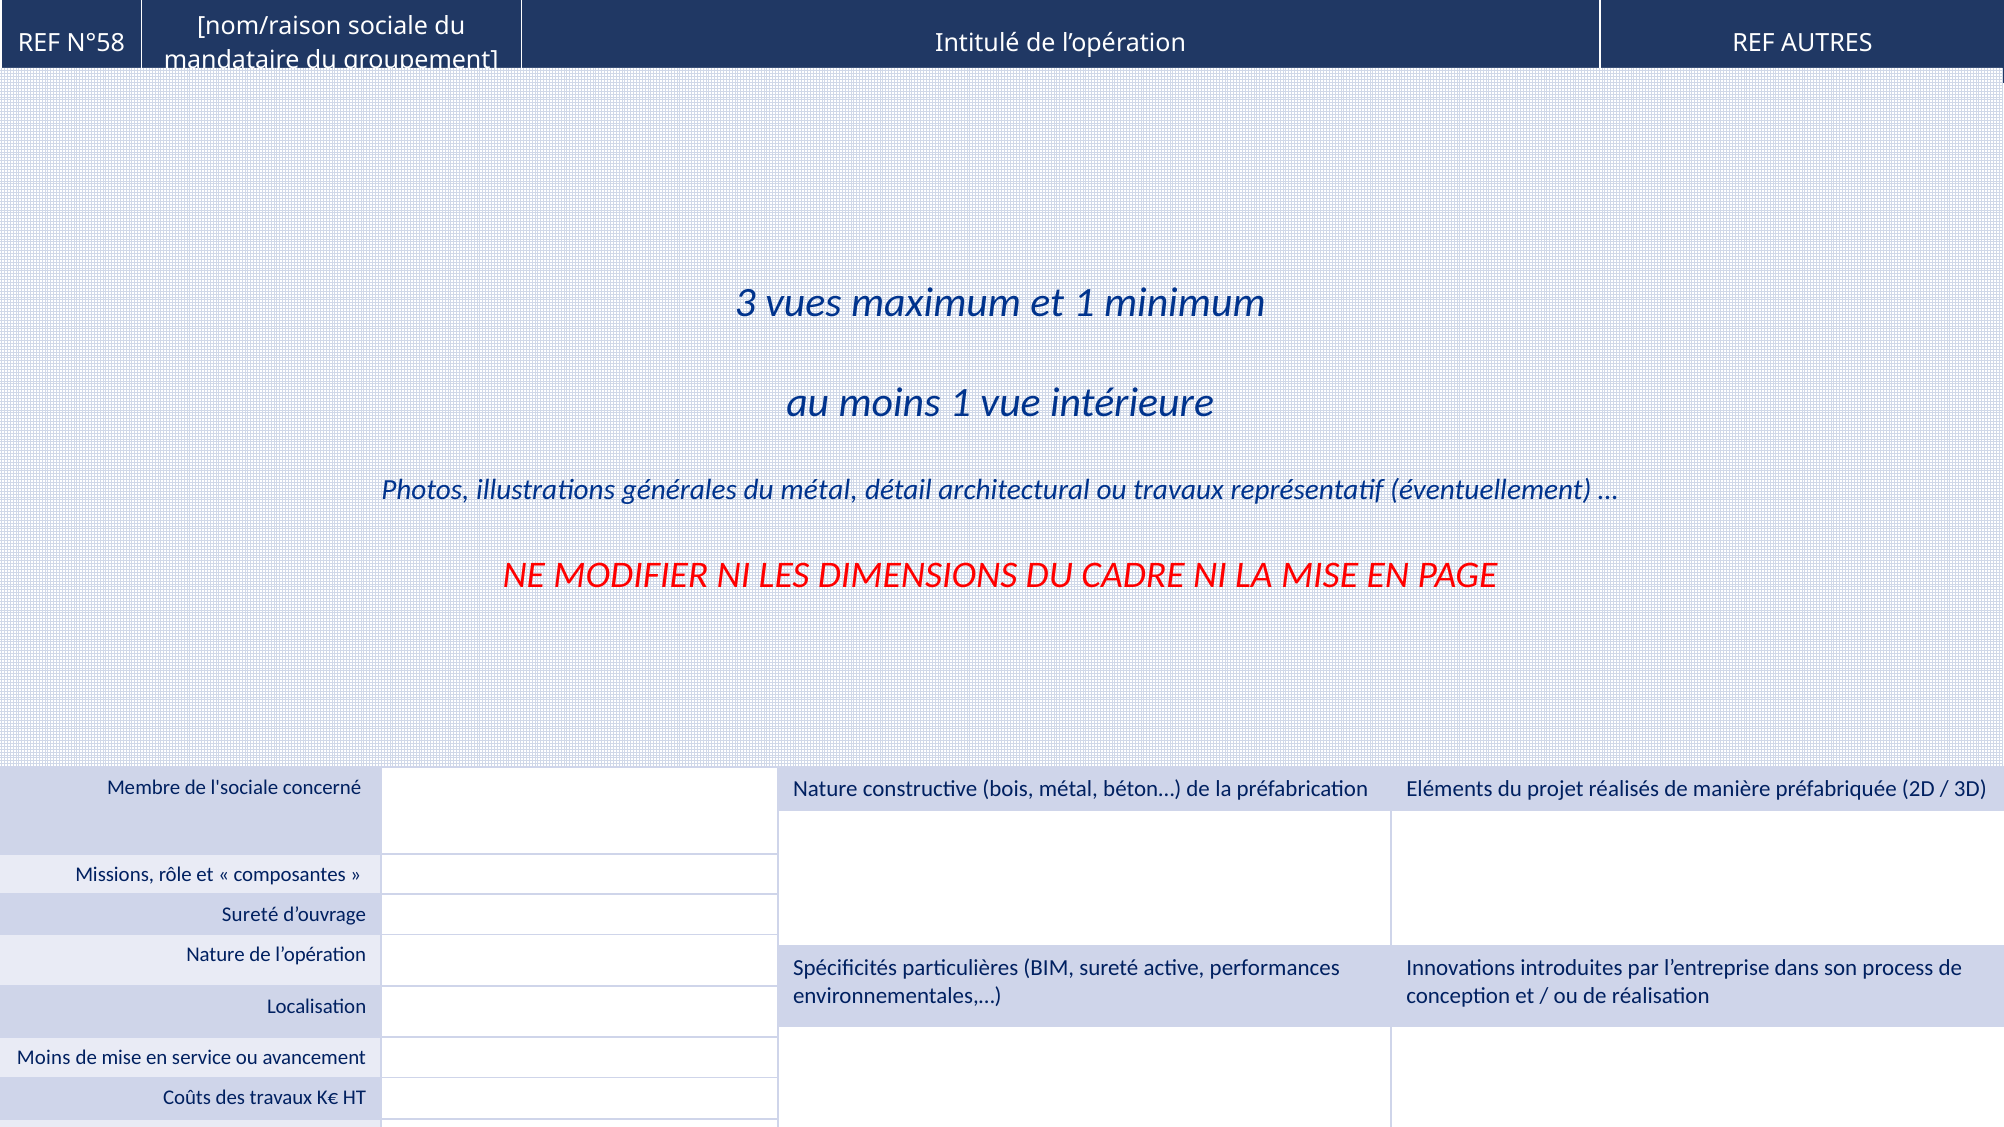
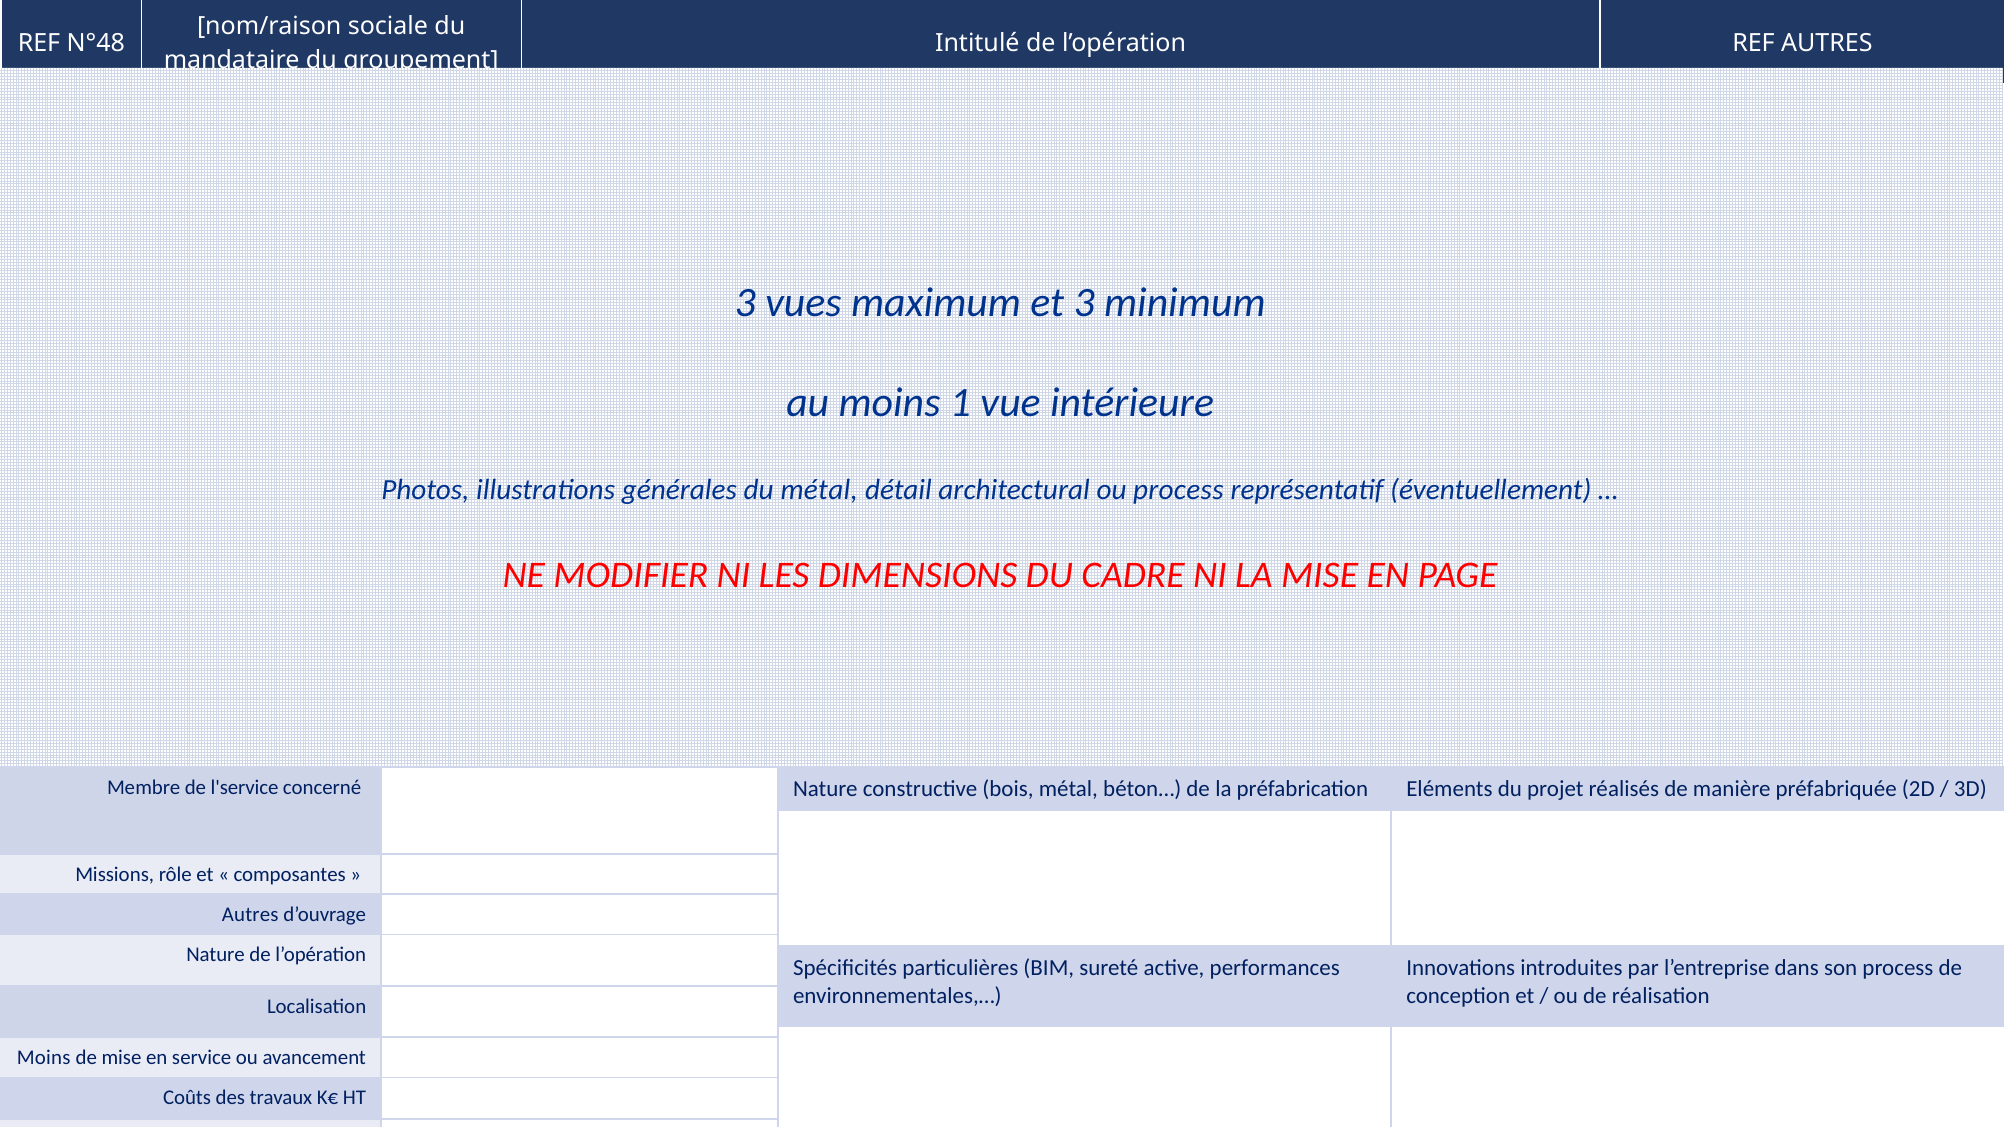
N°58: N°58 -> N°48
et 1: 1 -> 3
ou travaux: travaux -> process
l'sociale: l'sociale -> l'service
Sureté at (250, 915): Sureté -> Autres
